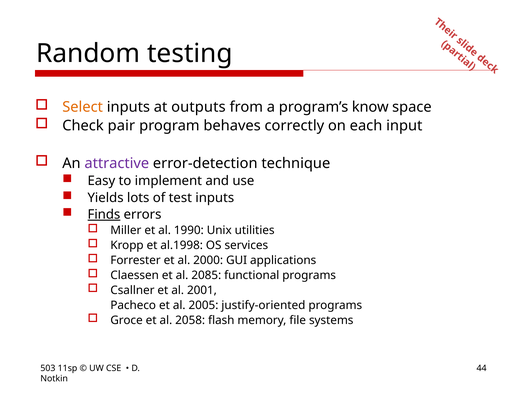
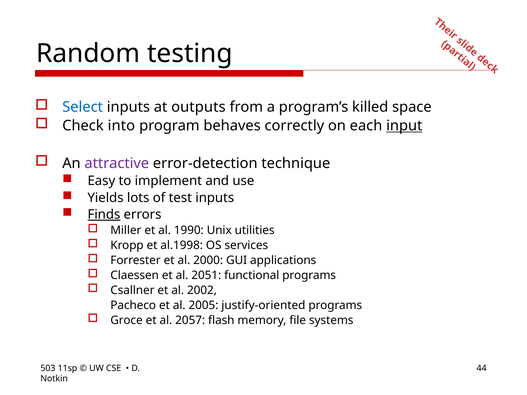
Select colour: orange -> blue
know: know -> killed
pair: pair -> into
input underline: none -> present
2085: 2085 -> 2051
2001: 2001 -> 2002
2058: 2058 -> 2057
